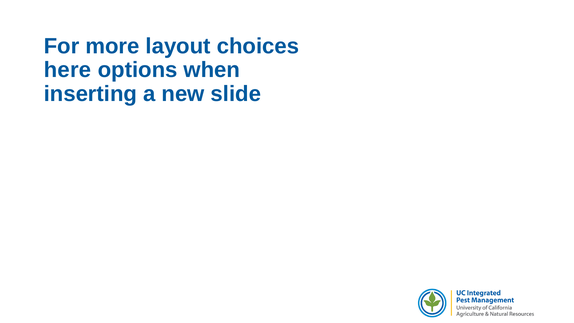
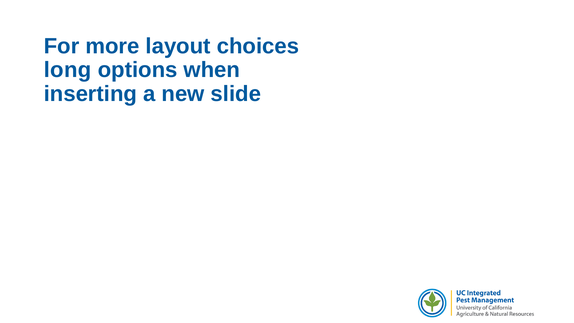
here: here -> long
